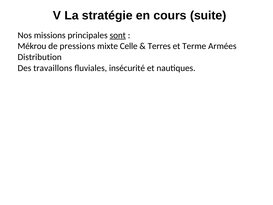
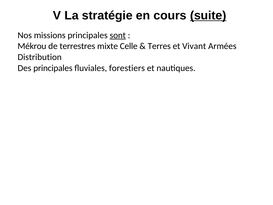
suite underline: none -> present
pressions: pressions -> terrestres
Terme: Terme -> Vivant
Des travaillons: travaillons -> principales
insécurité: insécurité -> forestiers
